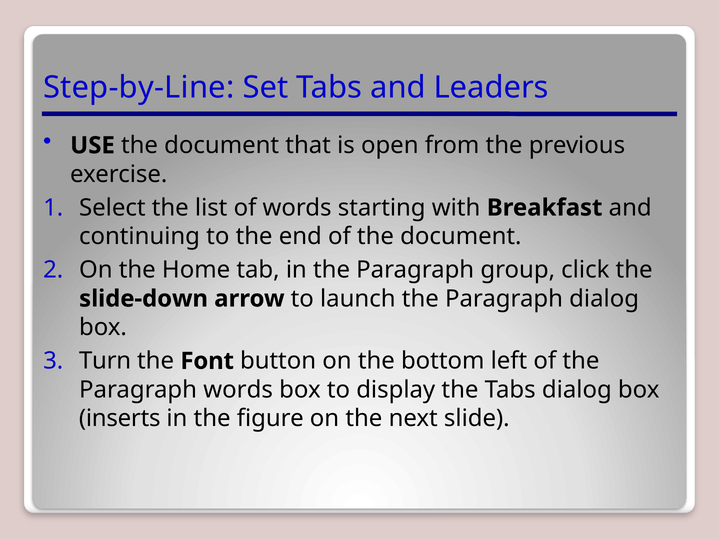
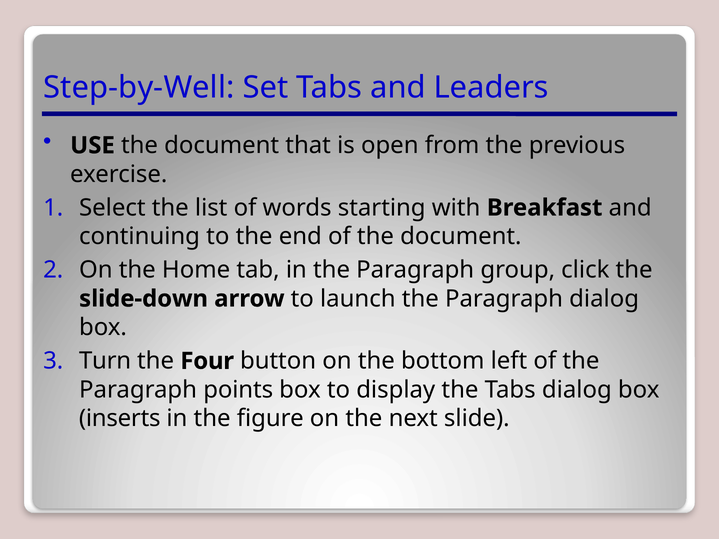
Step-by-Line: Step-by-Line -> Step-by-Well
Font: Font -> Four
Paragraph words: words -> points
